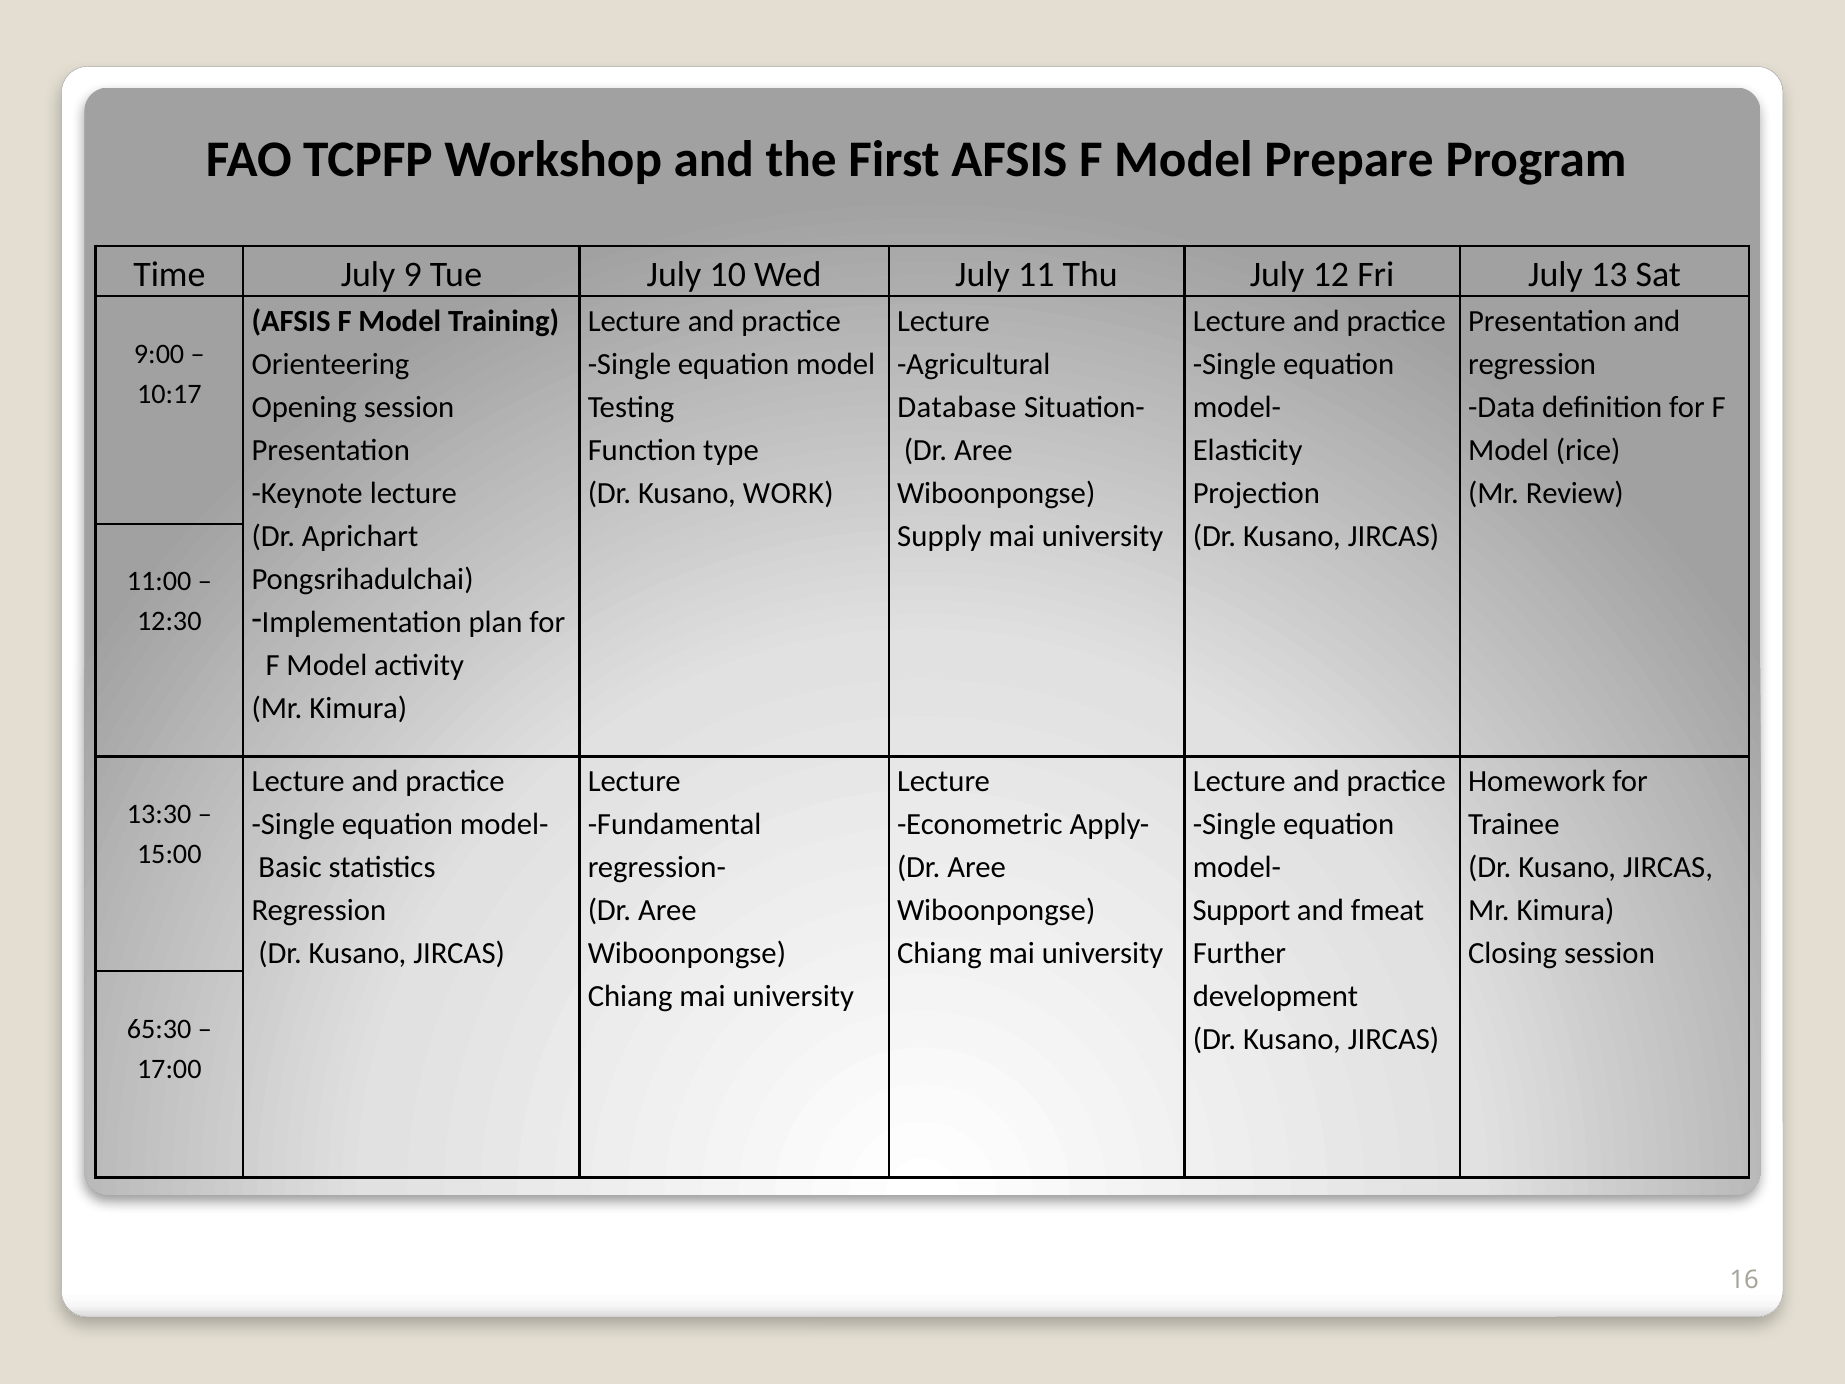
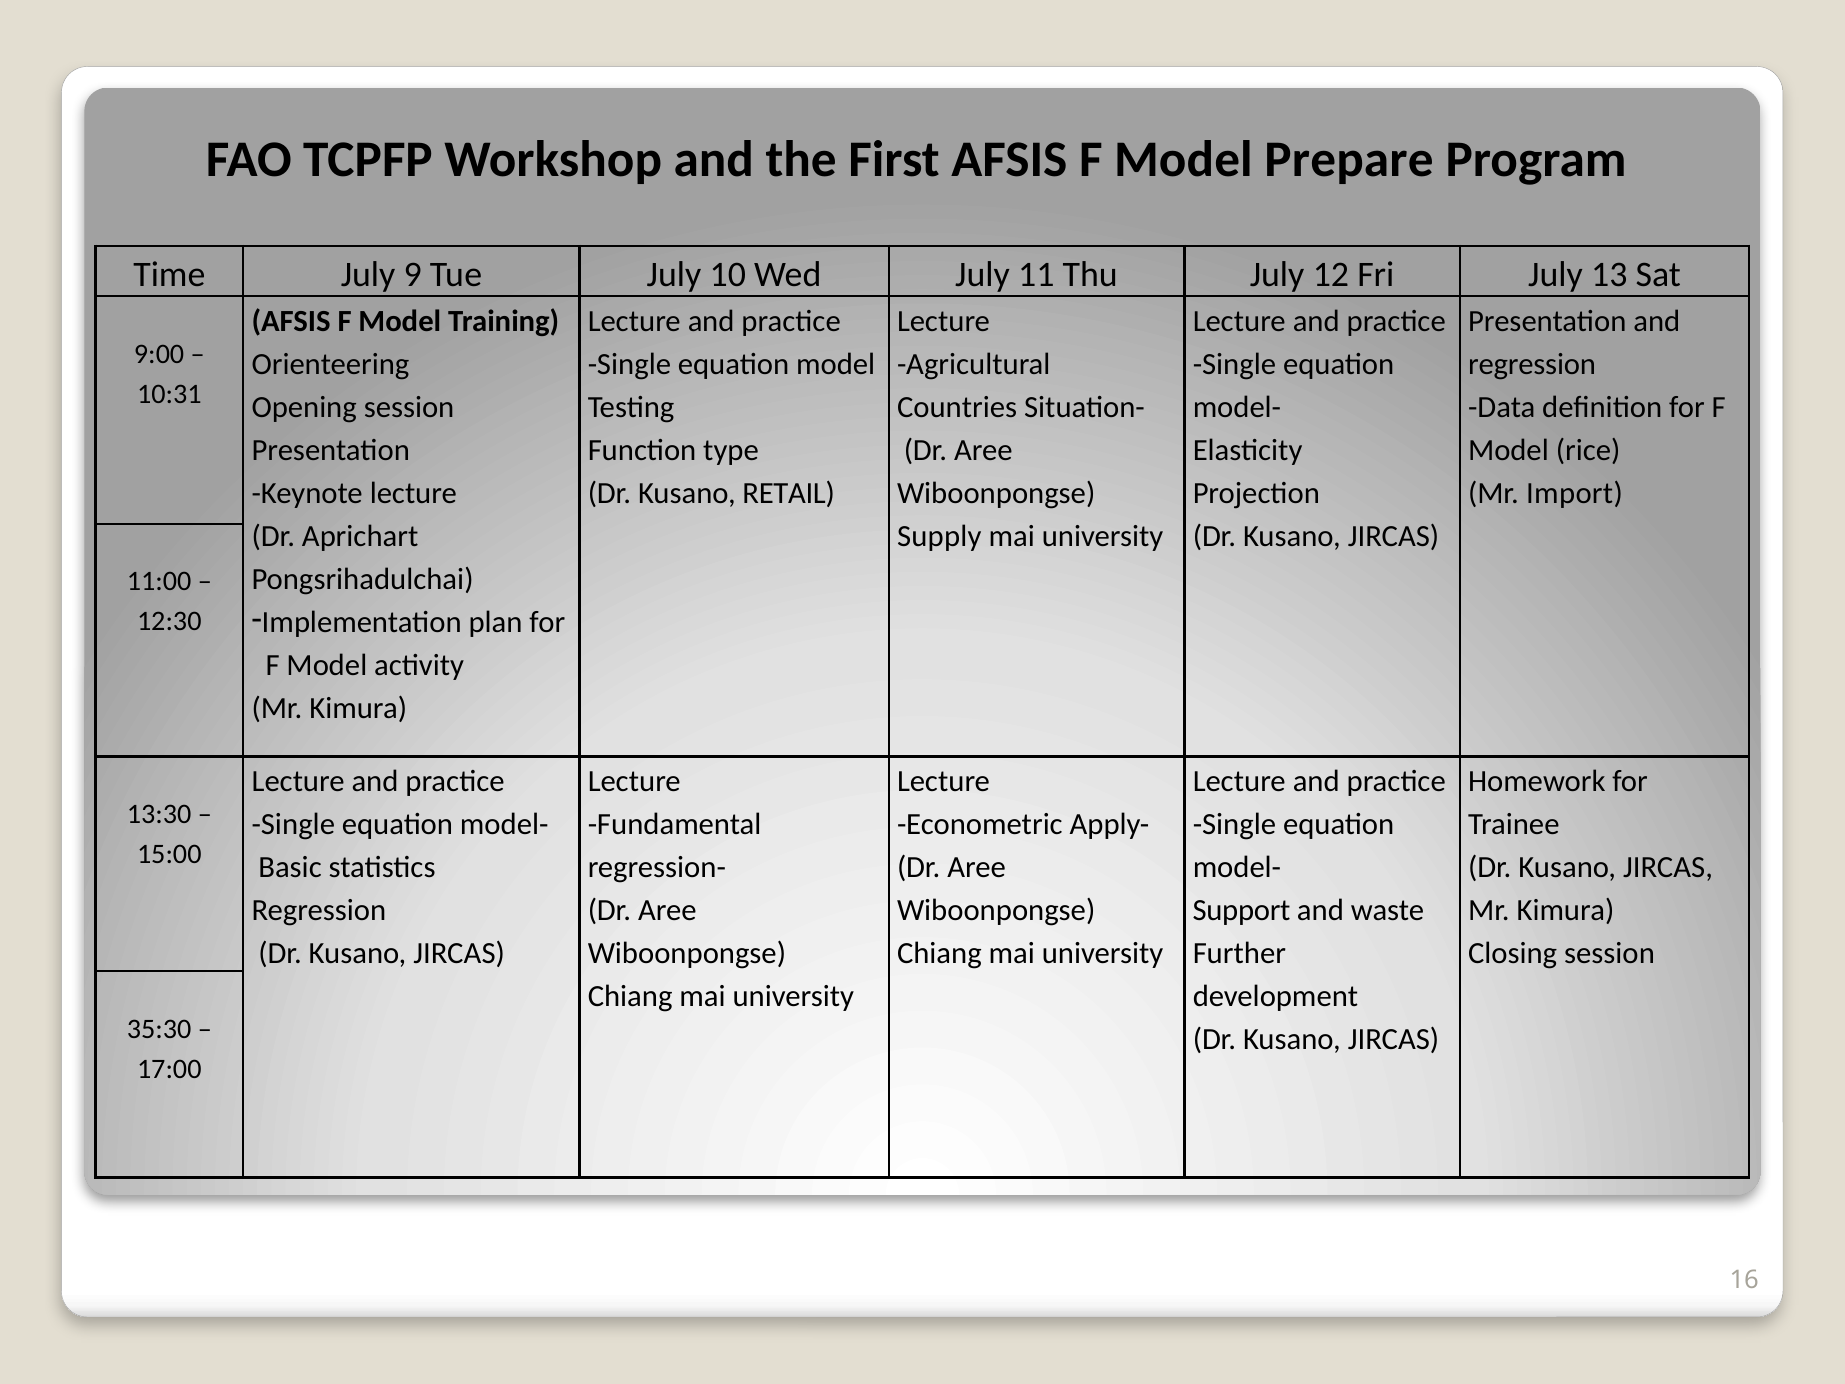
10:17: 10:17 -> 10:31
Database: Database -> Countries
WORK: WORK -> RETAIL
Review: Review -> Import
fmeat: fmeat -> waste
65:30: 65:30 -> 35:30
